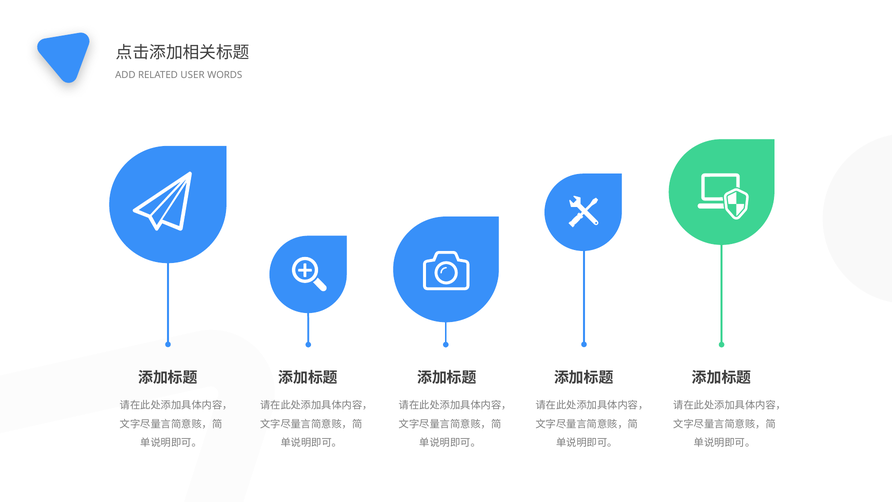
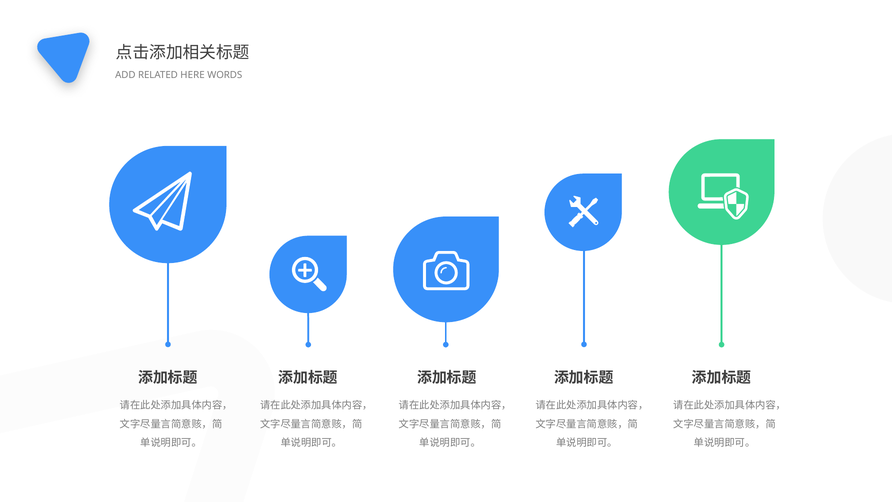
USER: USER -> HERE
